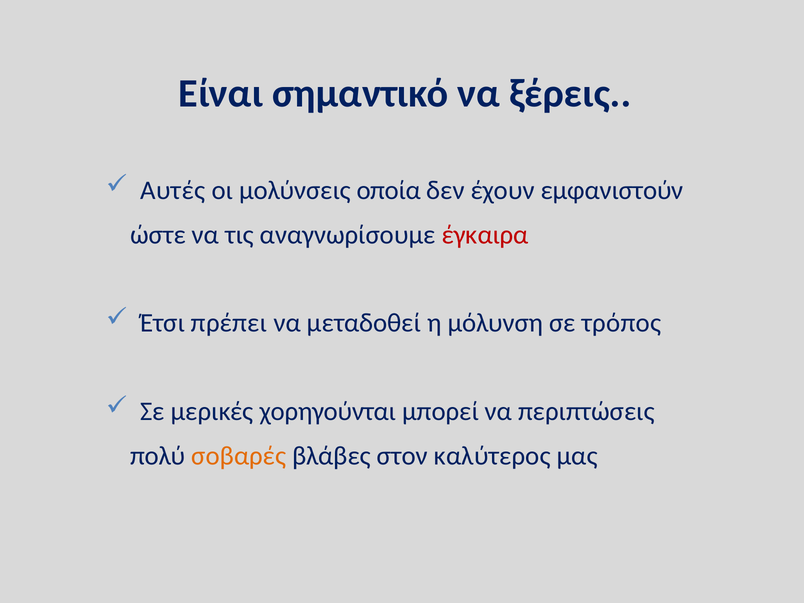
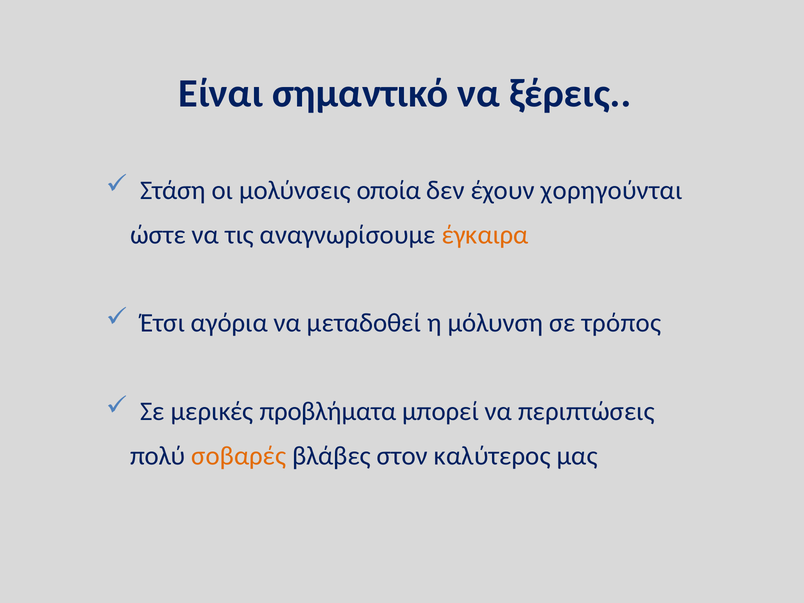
Αυτές: Αυτές -> Στάση
εμφανιστούν: εμφανιστούν -> χορηγούνται
έγκαιρα colour: red -> orange
πρέπει: πρέπει -> αγόρια
χορηγούνται: χορηγούνται -> προβλήματα
